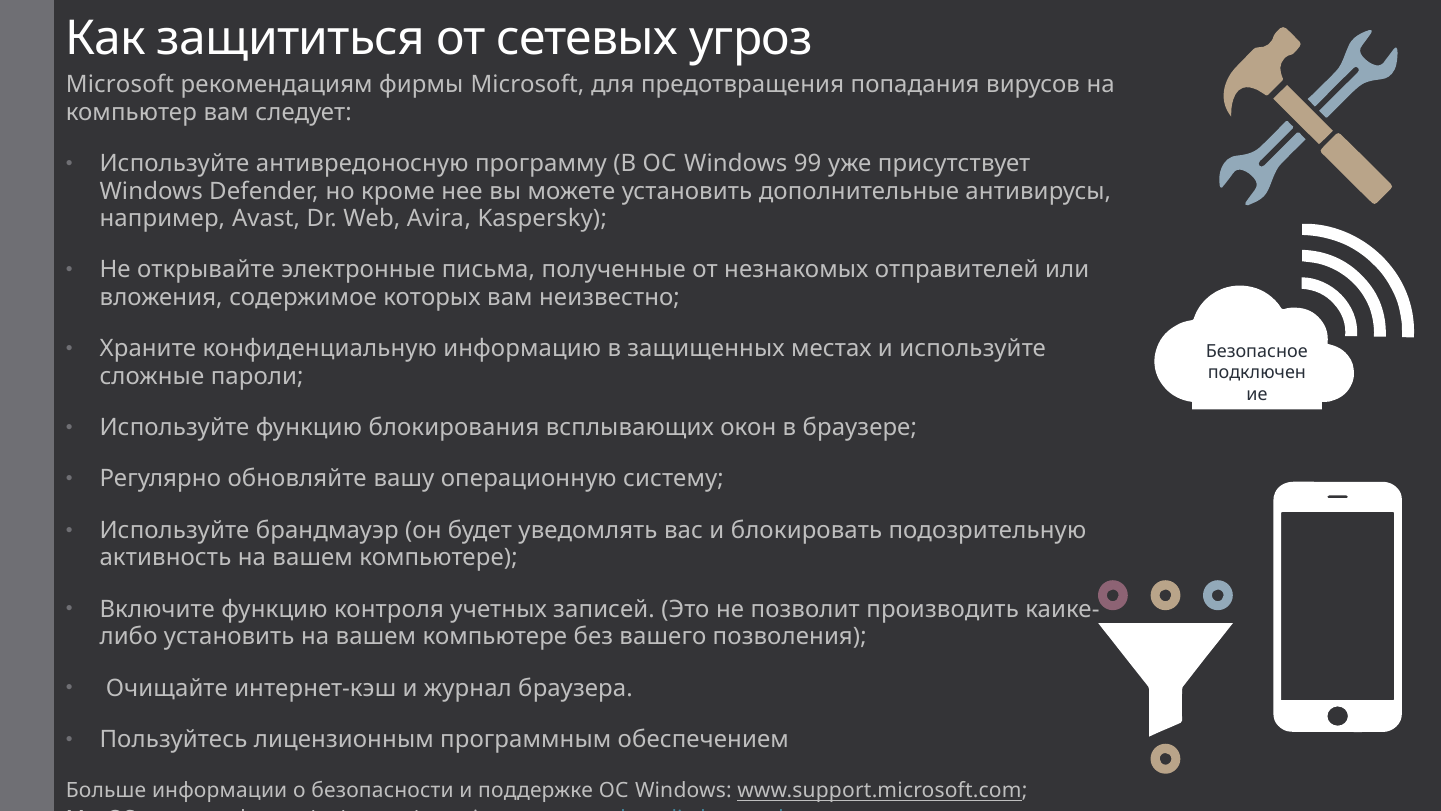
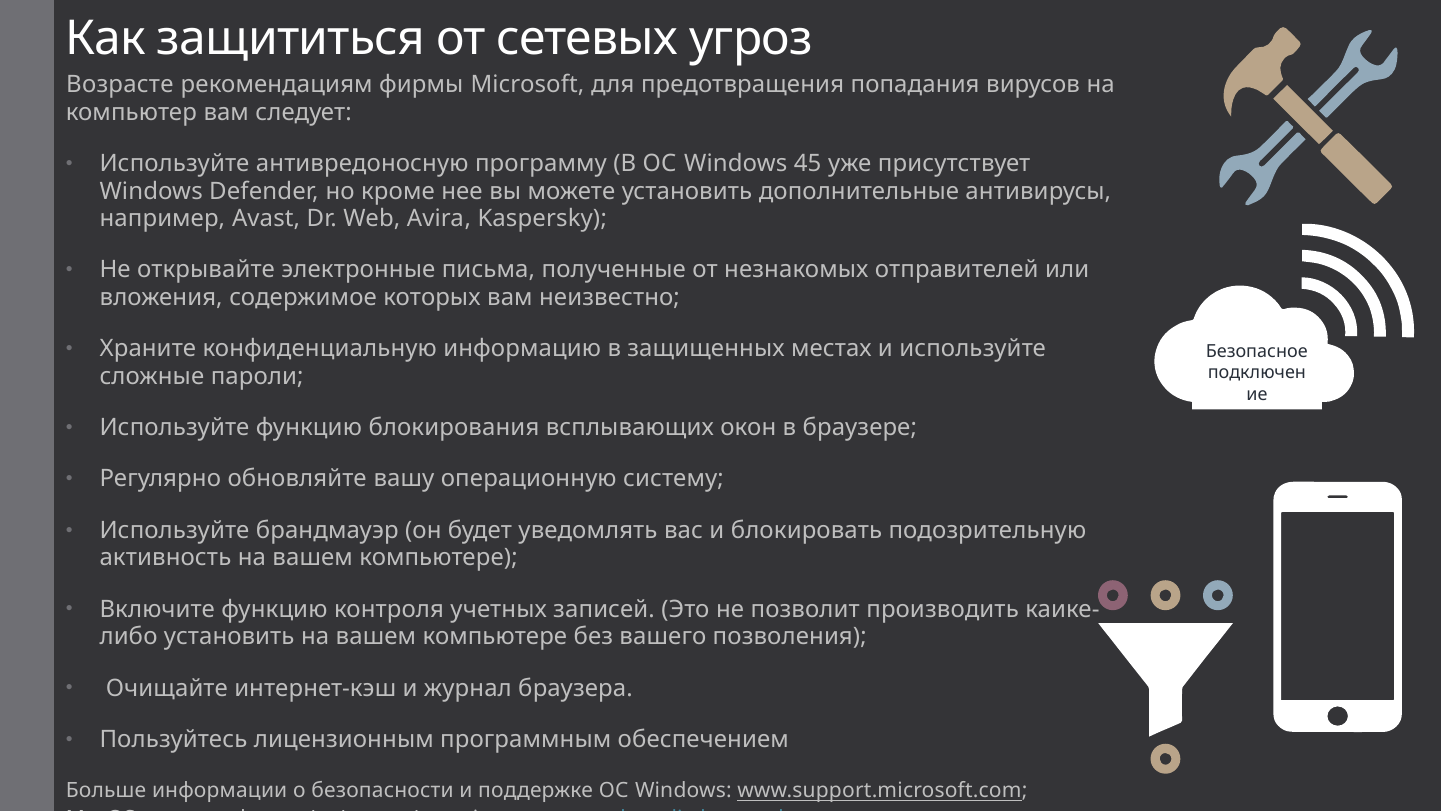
Microsoft at (120, 85): Microsoft -> Возрасте
99: 99 -> 45
